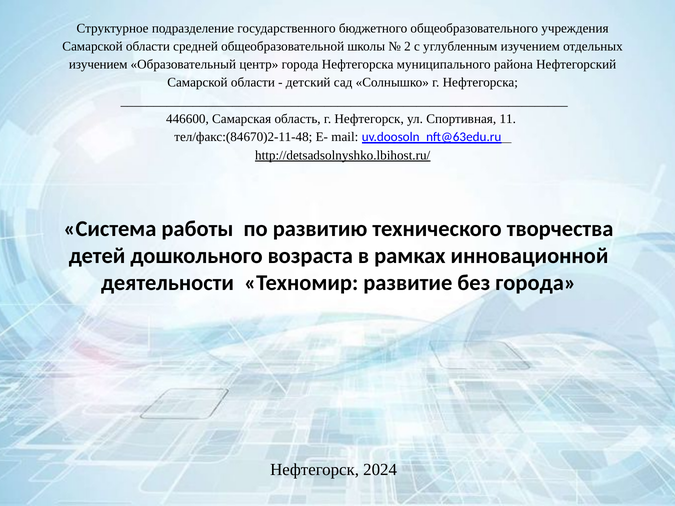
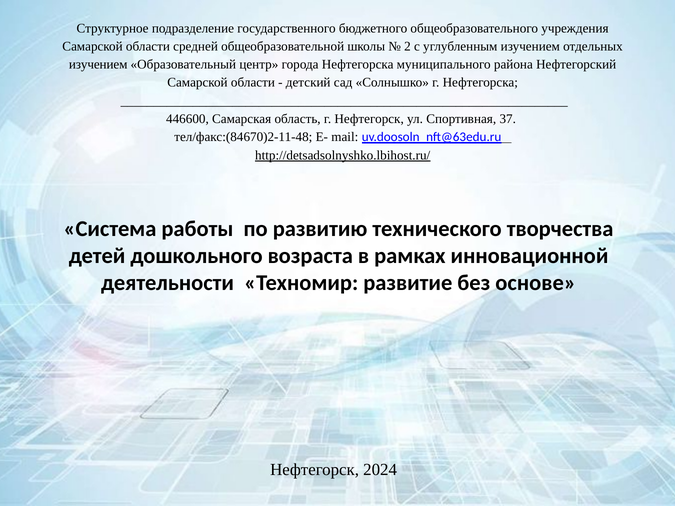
11: 11 -> 37
без города: города -> основе
